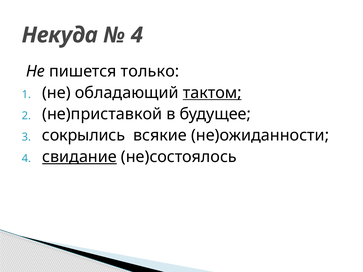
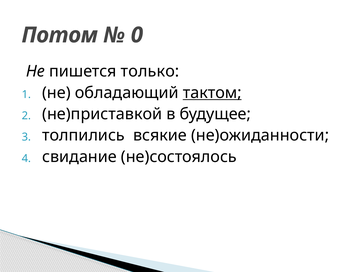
Некуда: Некуда -> Потом
4 at (137, 35): 4 -> 0
сокрылись: сокрылись -> толпились
свидание underline: present -> none
